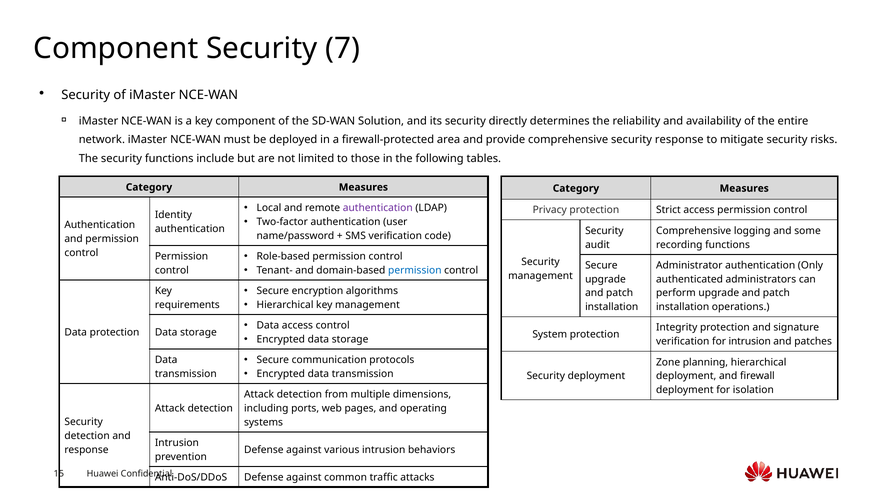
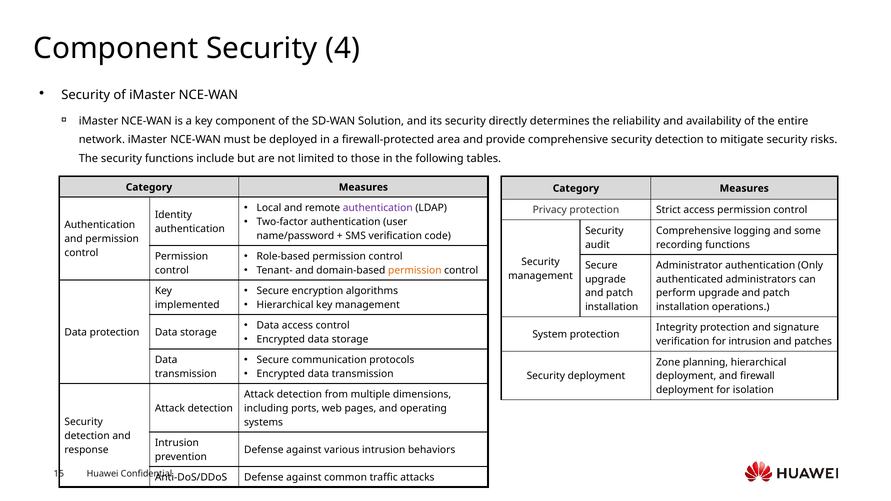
7: 7 -> 4
comprehensive security response: response -> detection
permission at (415, 270) colour: blue -> orange
requirements: requirements -> implemented
